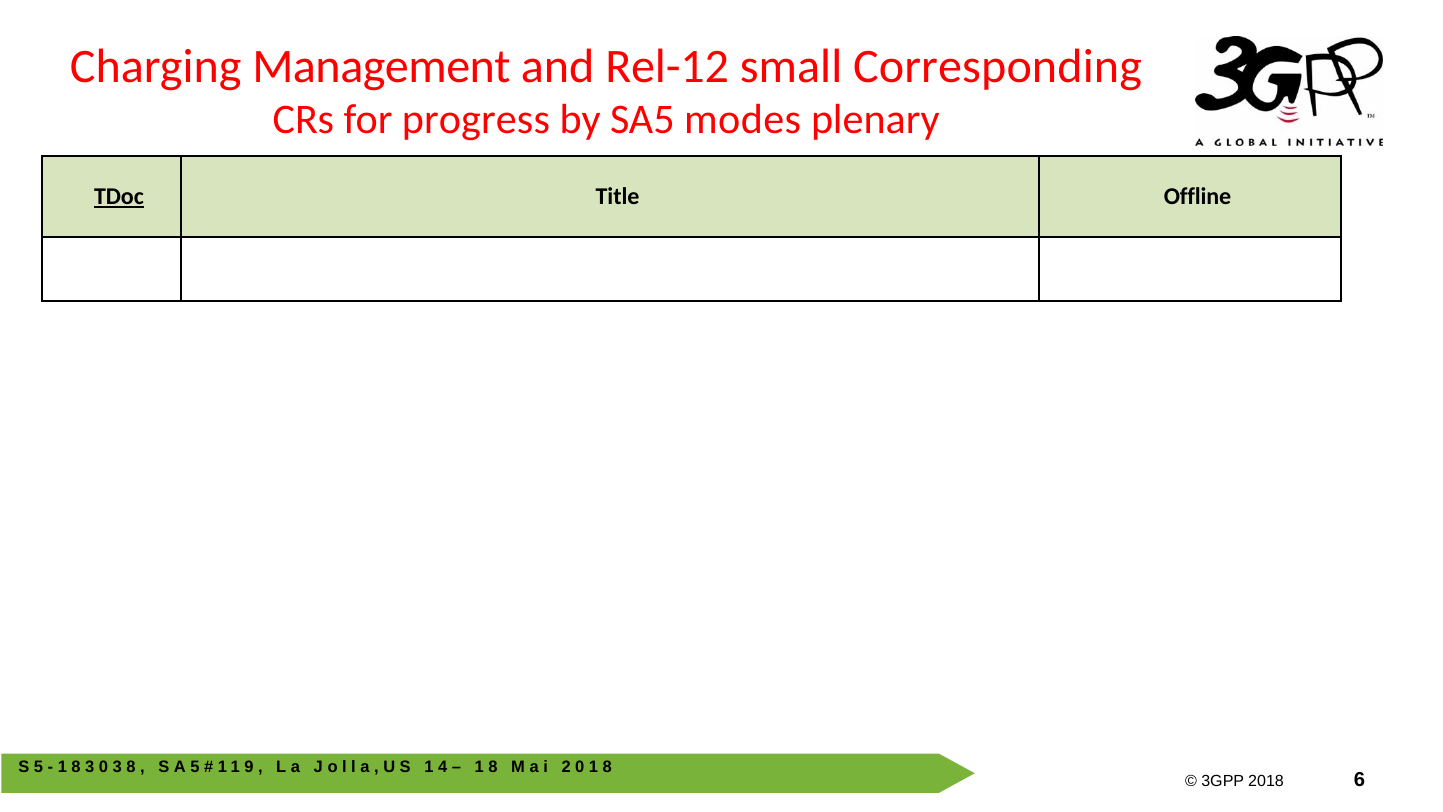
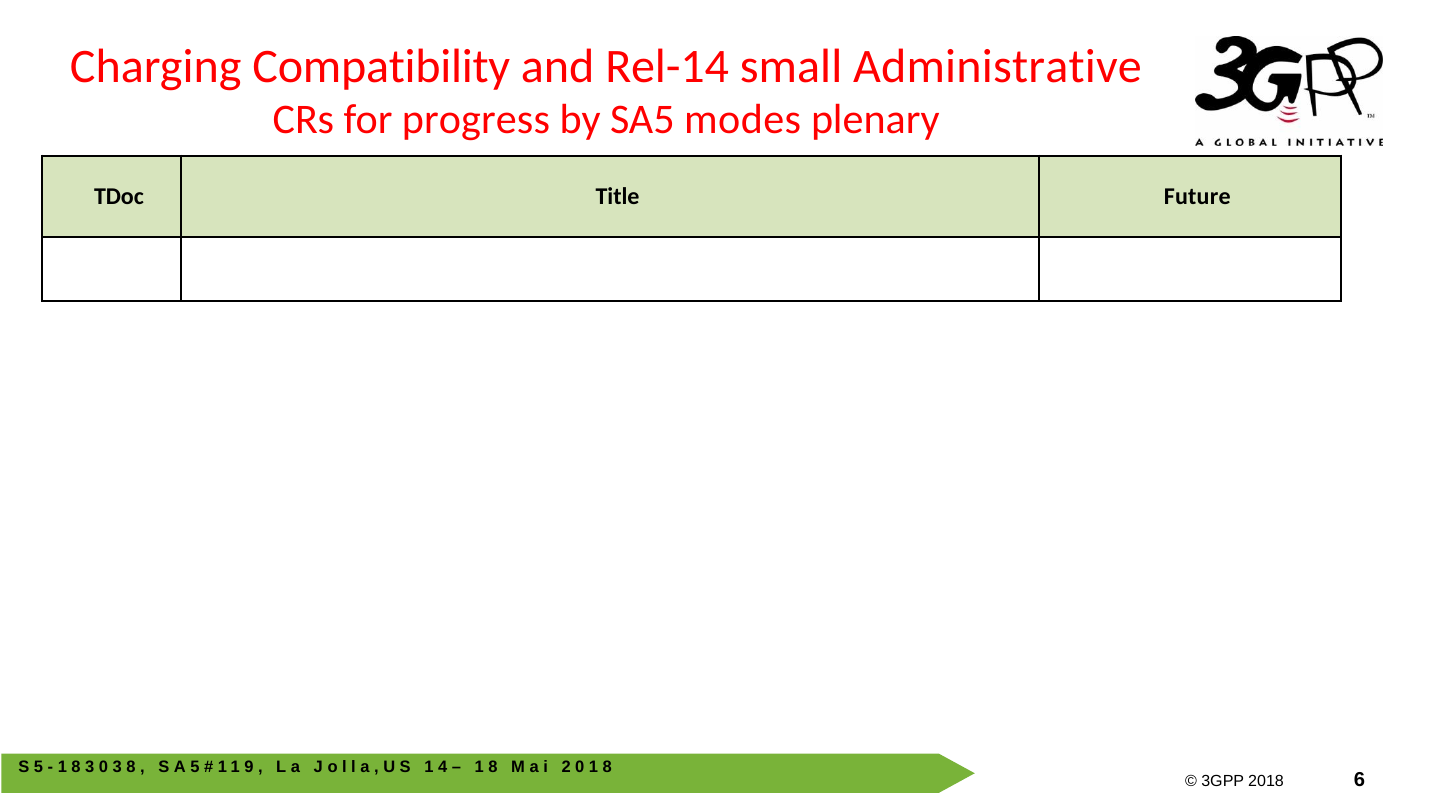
Management: Management -> Compatibility
Rel-12: Rel-12 -> Rel-14
Corresponding: Corresponding -> Administrative
TDoc underline: present -> none
Offline: Offline -> Future
